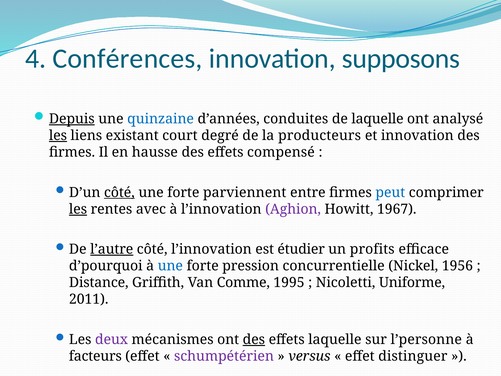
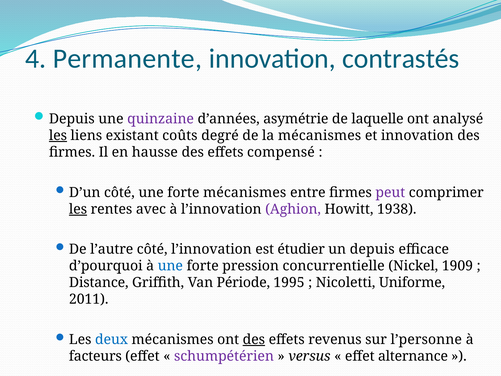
Conférences: Conférences -> Permanente
supposons: supposons -> contrastés
Depuis at (72, 119) underline: present -> none
quinzaine colour: blue -> purple
conduites: conduites -> asymétrie
court: court -> coûts
la producteurs: producteurs -> mécanismes
côté at (119, 192) underline: present -> none
forte parviennent: parviennent -> mécanismes
peut colour: blue -> purple
1967: 1967 -> 1938
l’autre underline: present -> none
un profits: profits -> depuis
1956: 1956 -> 1909
Comme: Comme -> Période
deux colour: purple -> blue
effets laquelle: laquelle -> revenus
distinguer: distinguer -> alternance
